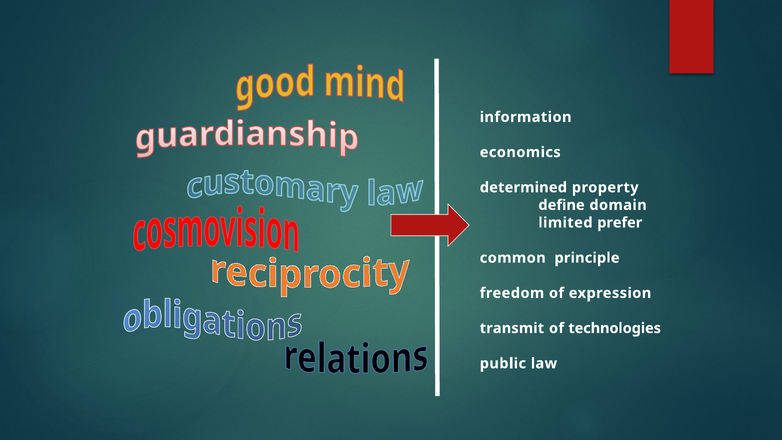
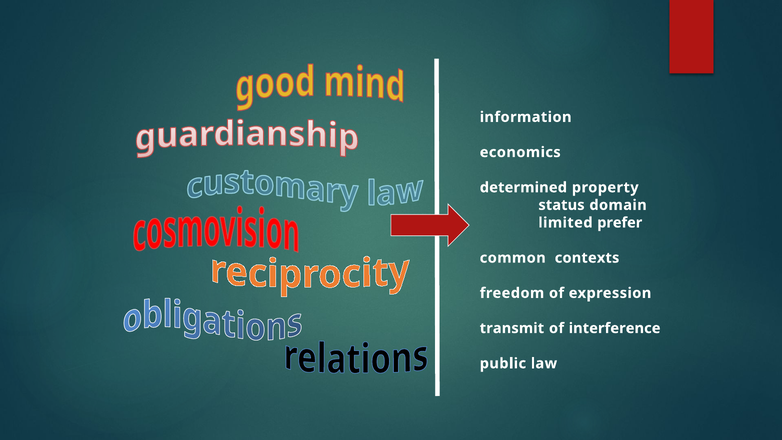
define: define -> status
principle: principle -> contexts
technologies: technologies -> interference
